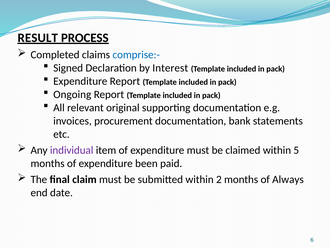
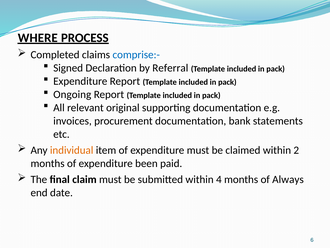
RESULT: RESULT -> WHERE
Interest: Interest -> Referral
individual colour: purple -> orange
5: 5 -> 2
2: 2 -> 4
